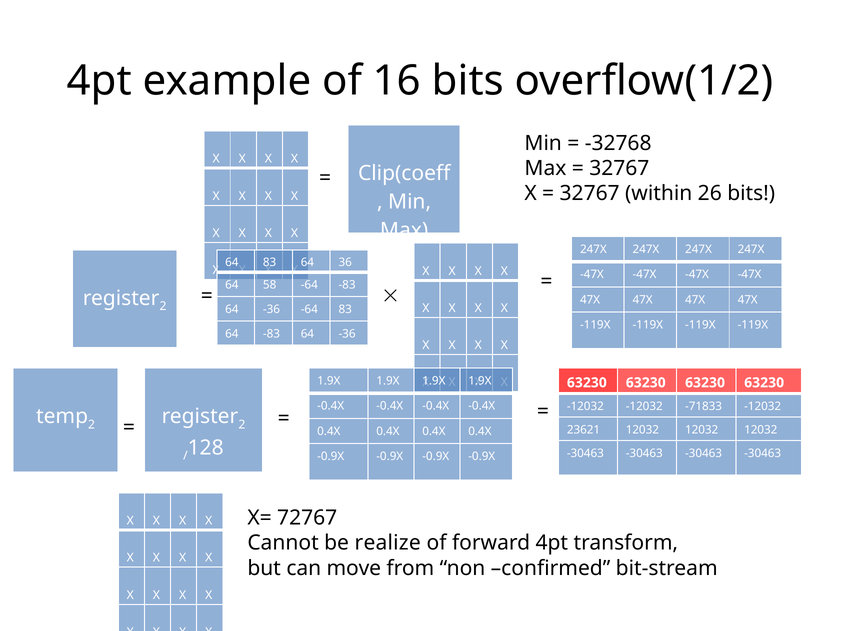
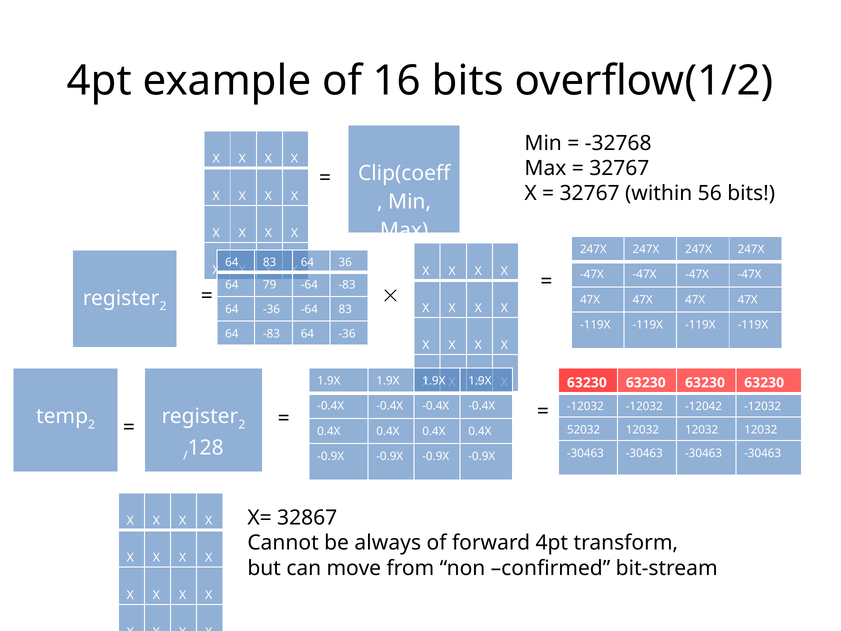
26: 26 -> 56
58: 58 -> 79
-71833: -71833 -> -12042
23621: 23621 -> 52032
72767: 72767 -> 32867
realize: realize -> always
